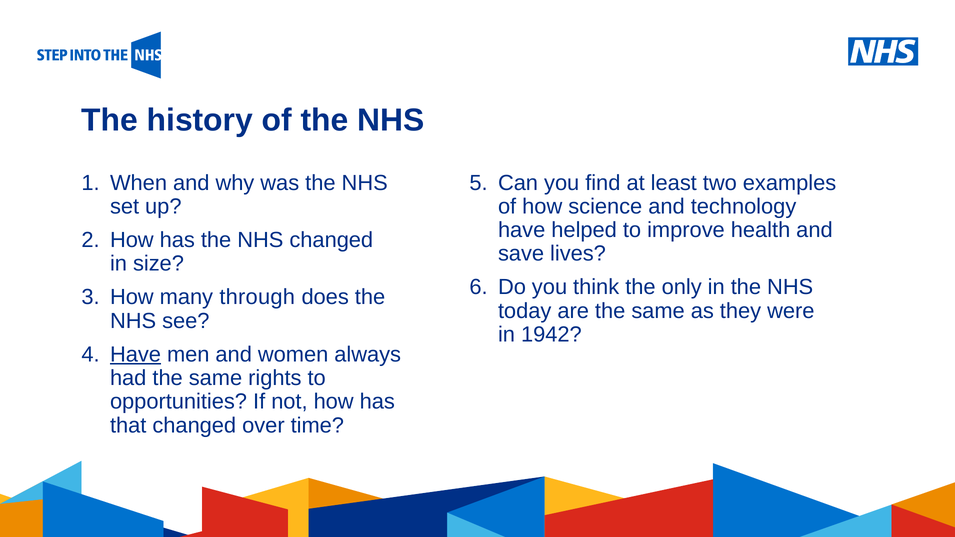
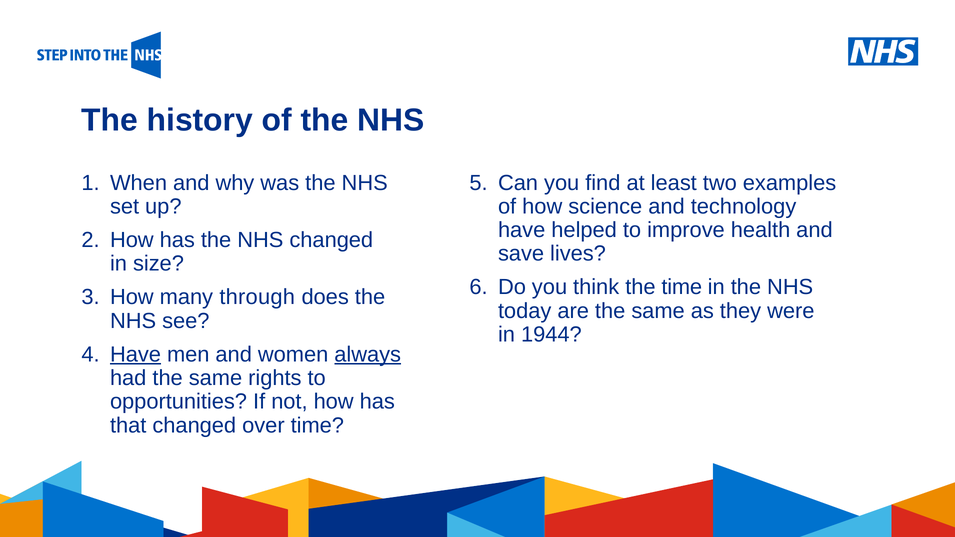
the only: only -> time
1942: 1942 -> 1944
always underline: none -> present
